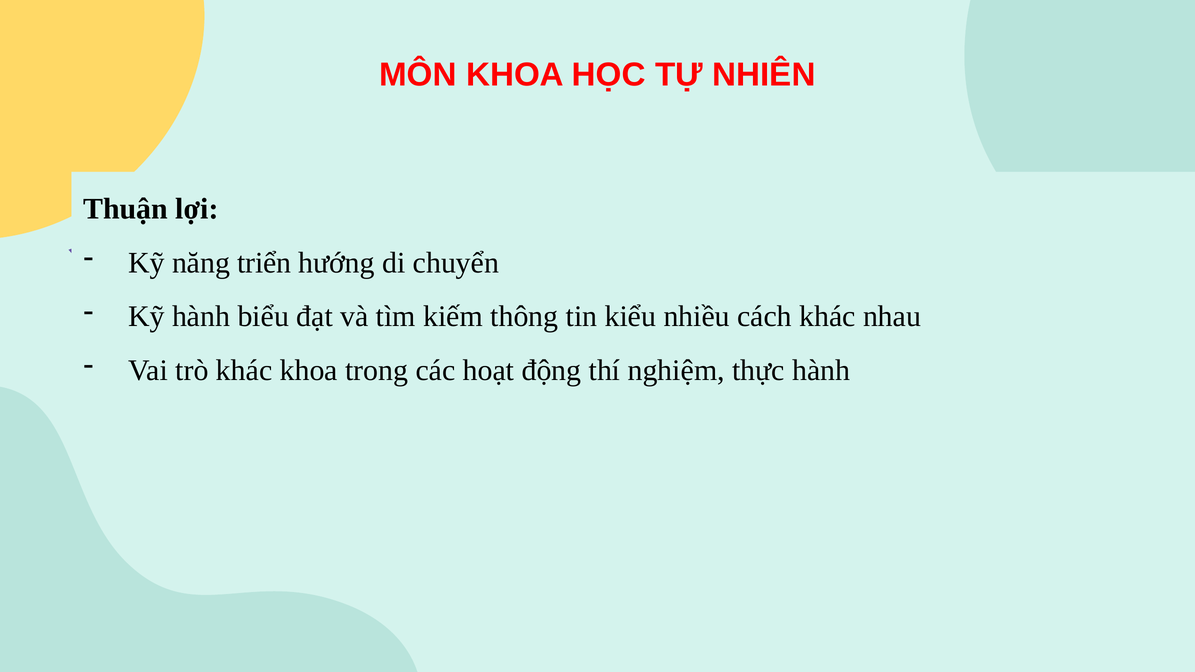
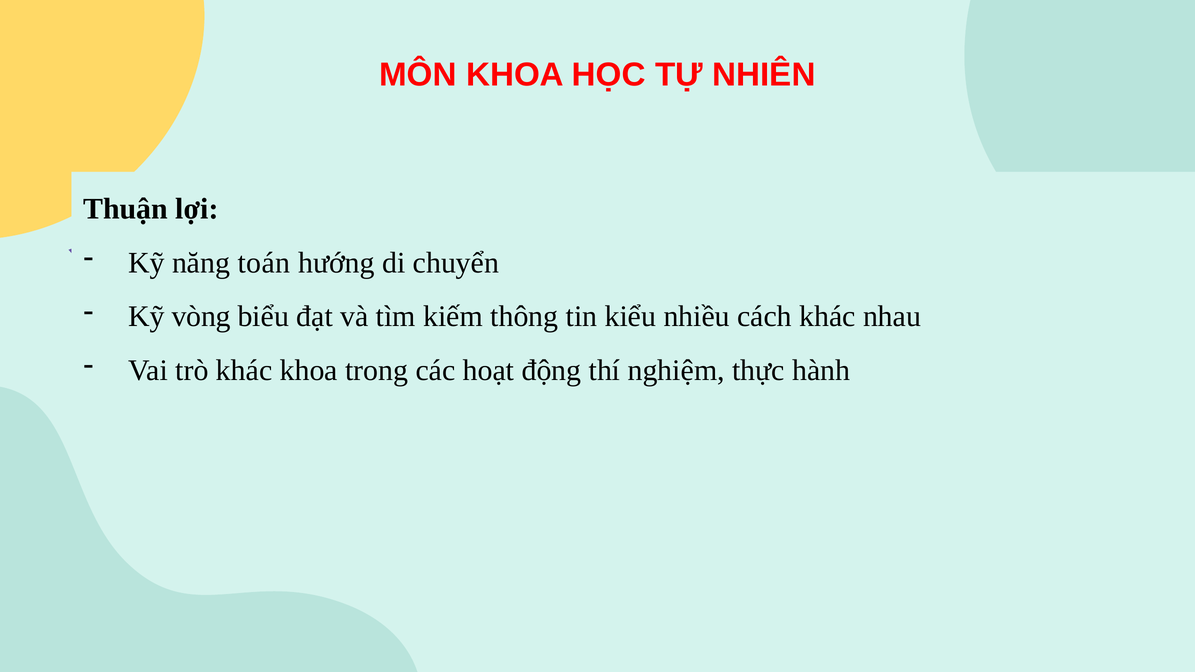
triển: triển -> toán
Kỹ hành: hành -> vòng
